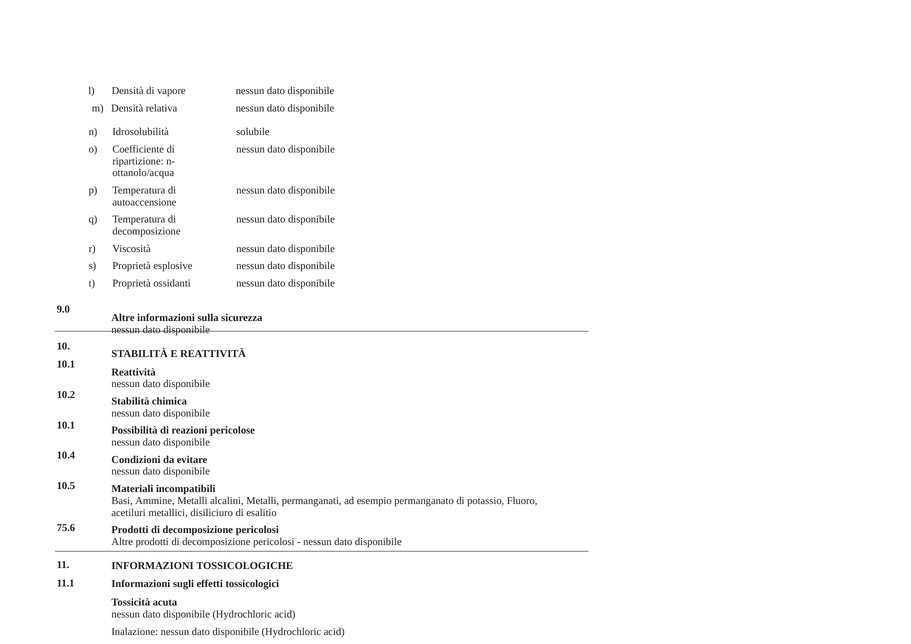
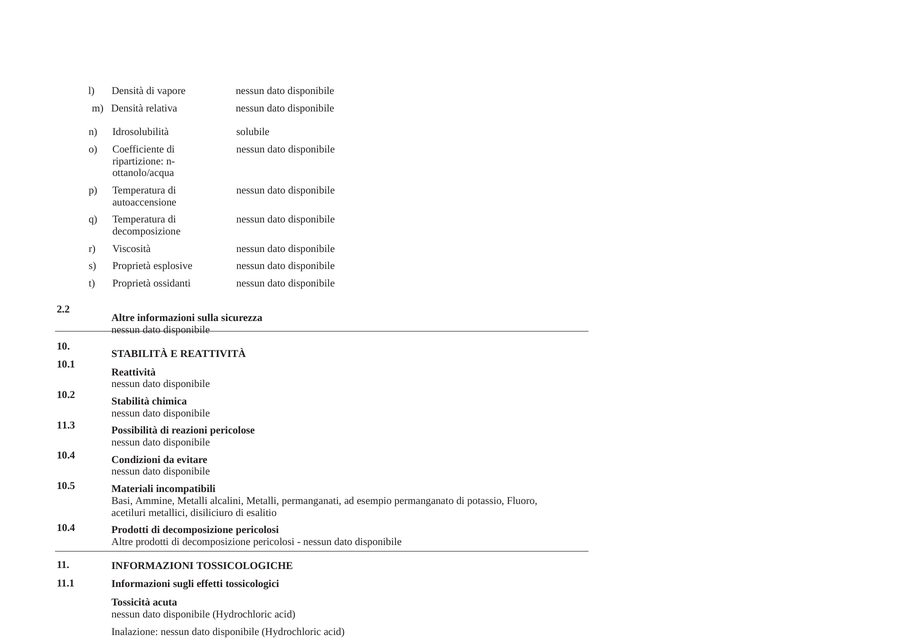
9.0: 9.0 -> 2.2
10.1 at (66, 425): 10.1 -> 11.3
75.6 at (66, 528): 75.6 -> 10.4
